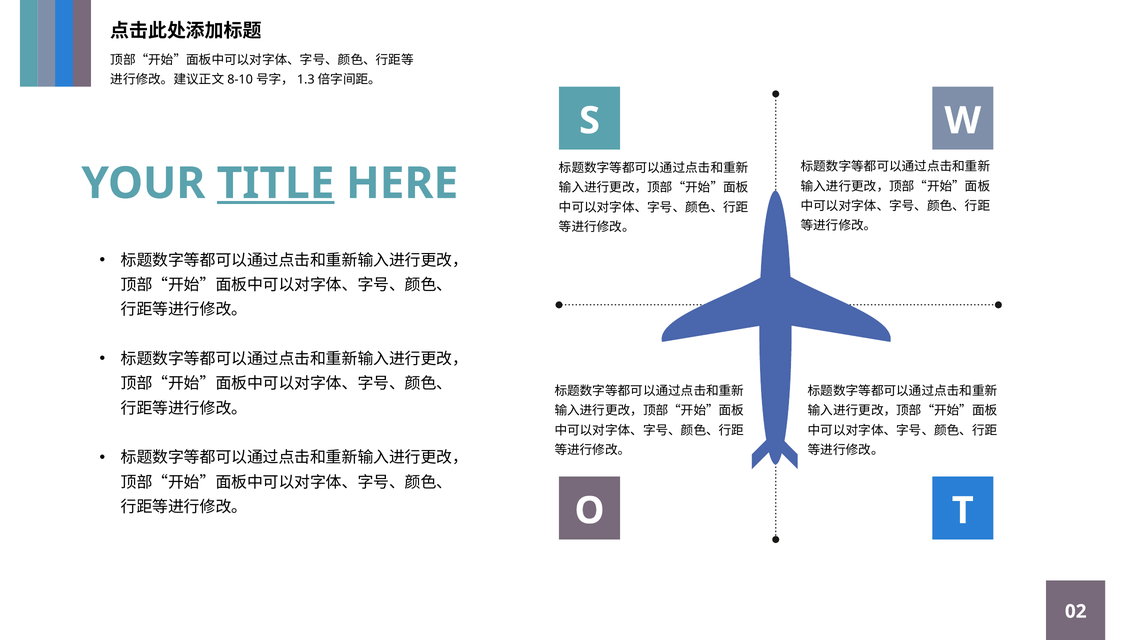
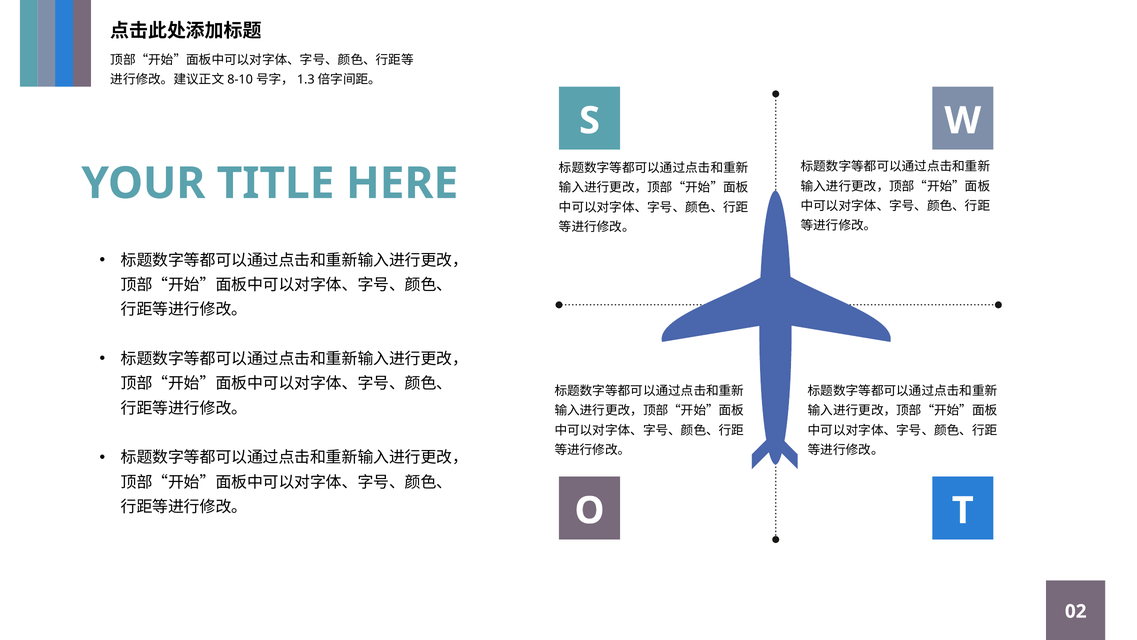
TITLE underline: present -> none
